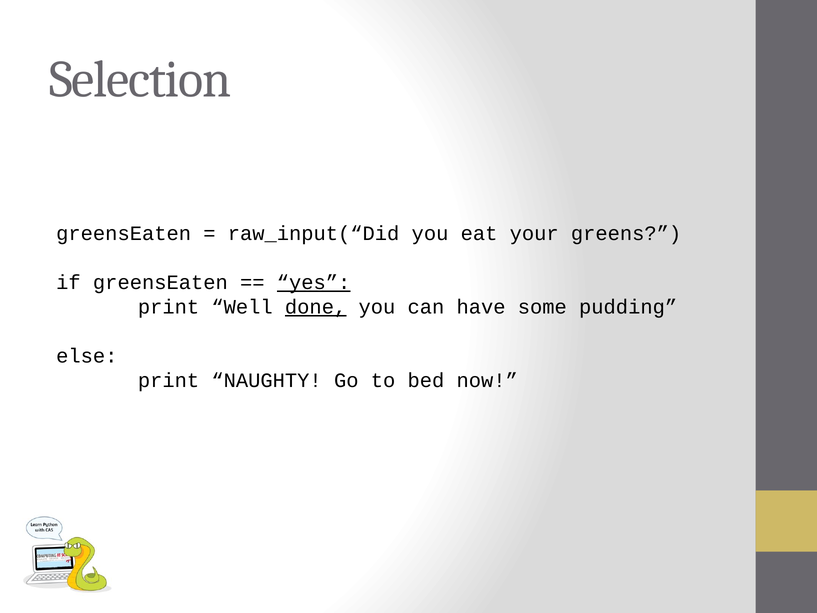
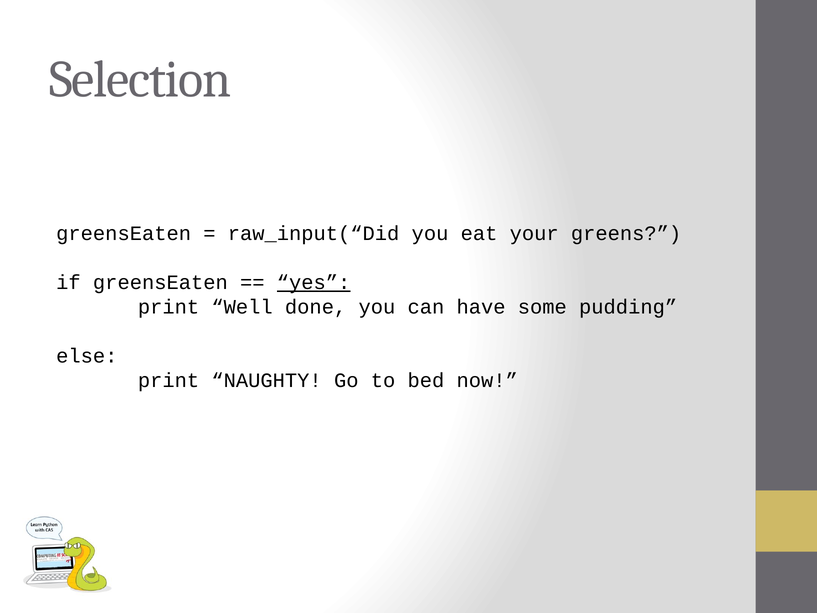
done underline: present -> none
